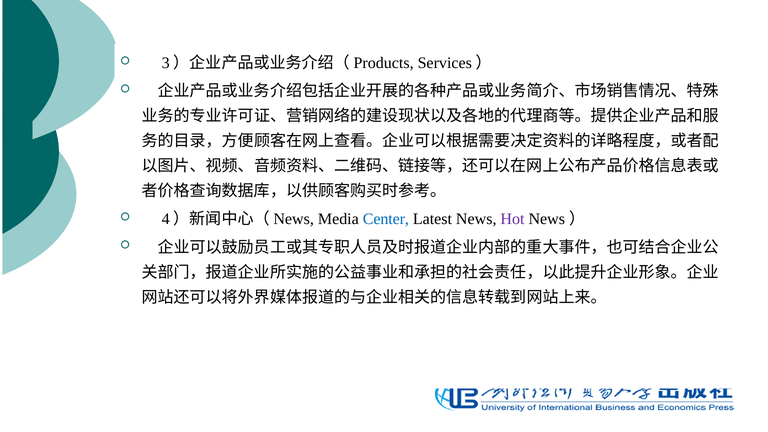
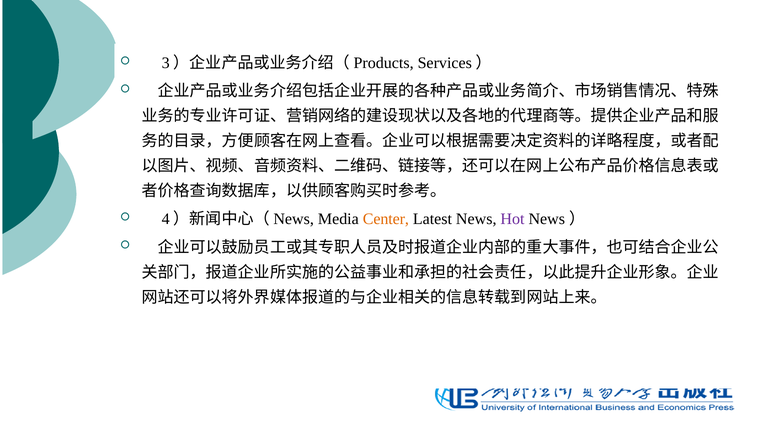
Center colour: blue -> orange
